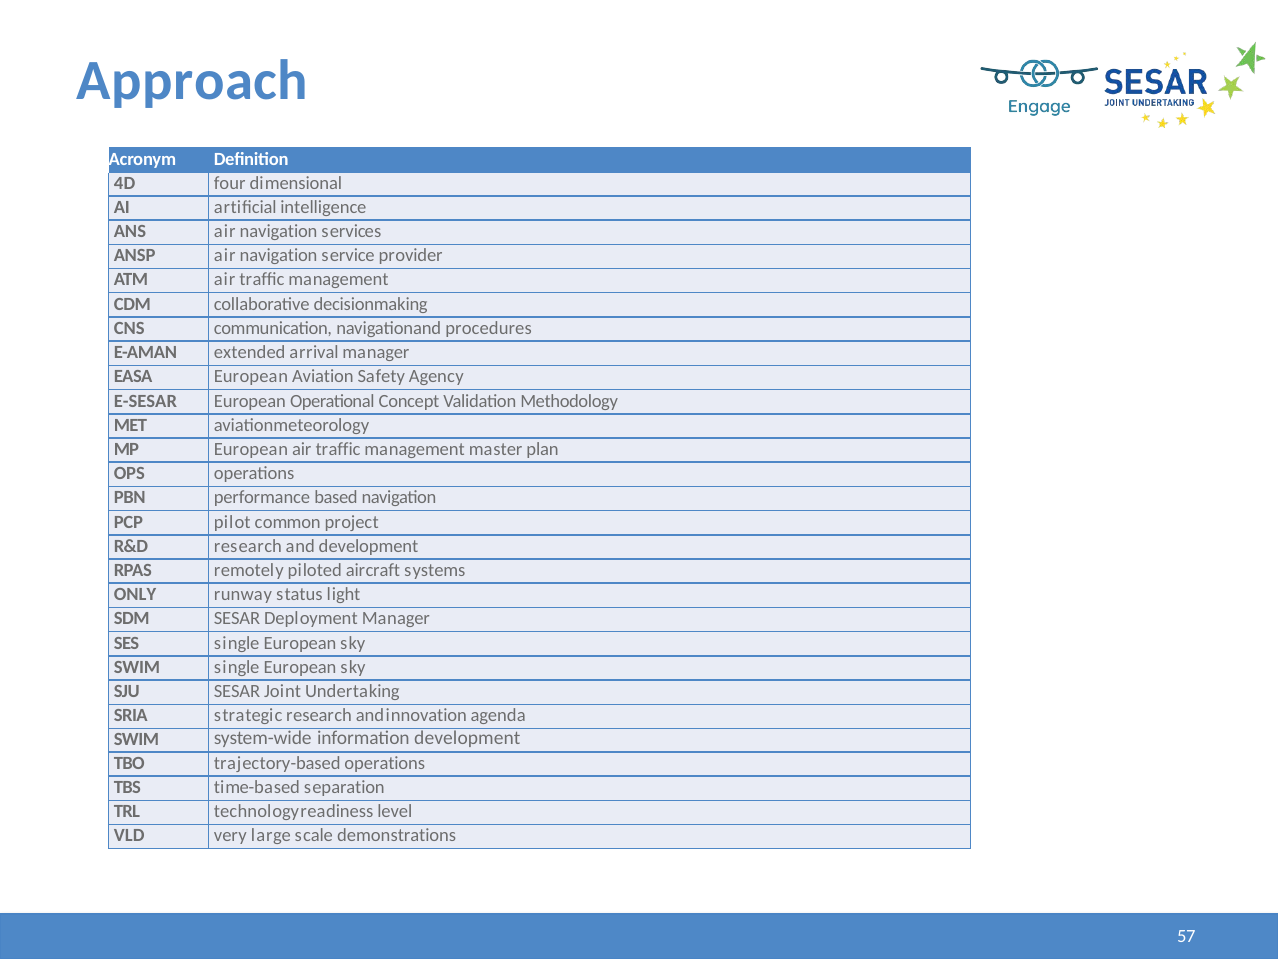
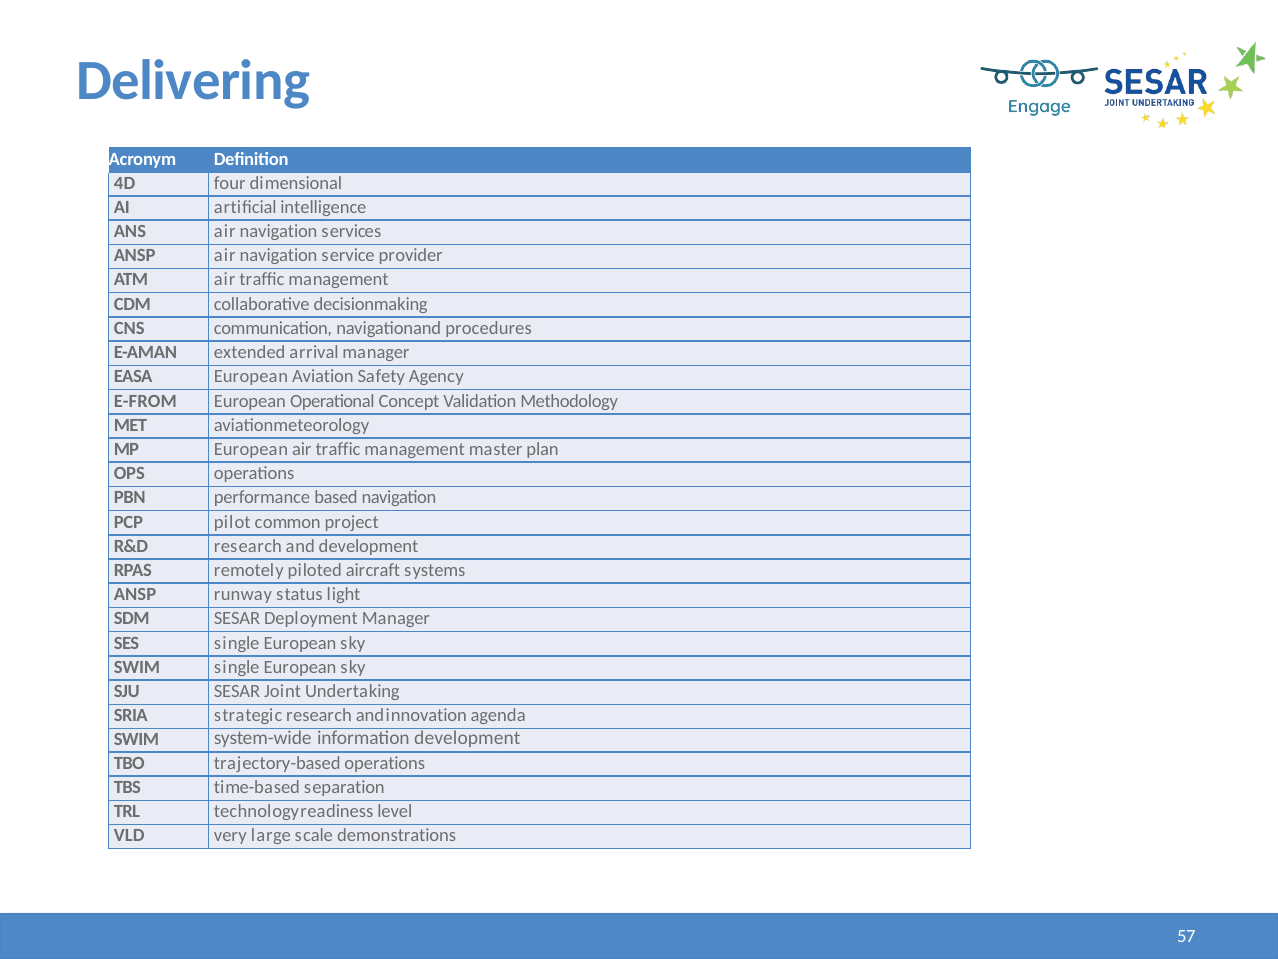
Approach: Approach -> Delivering
E-SESAR: E-SESAR -> E-FROM
ONLY at (135, 594): ONLY -> ANSP
